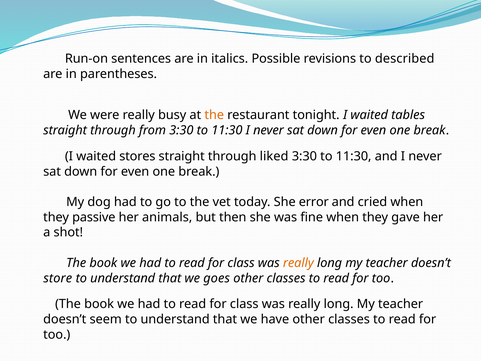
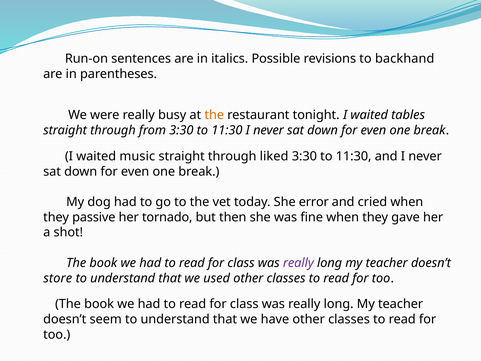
described: described -> backhand
stores: stores -> music
animals: animals -> tornado
really at (298, 263) colour: orange -> purple
goes: goes -> used
